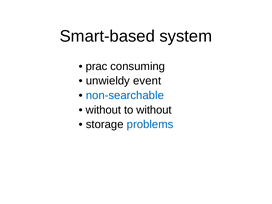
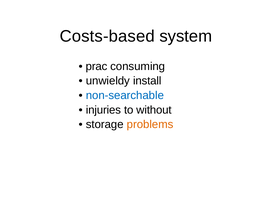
Smart-based: Smart-based -> Costs-based
event: event -> install
without at (103, 110): without -> injuries
problems colour: blue -> orange
